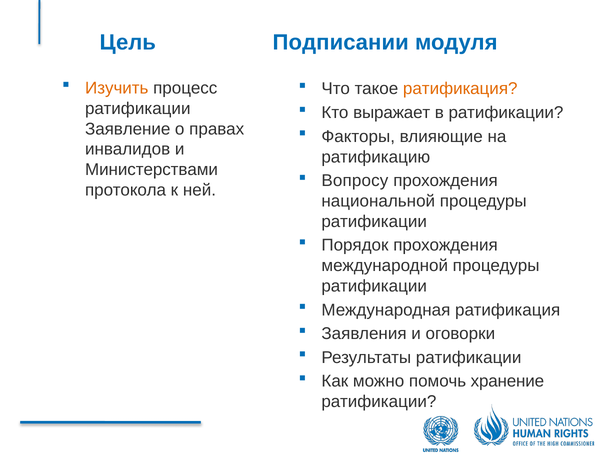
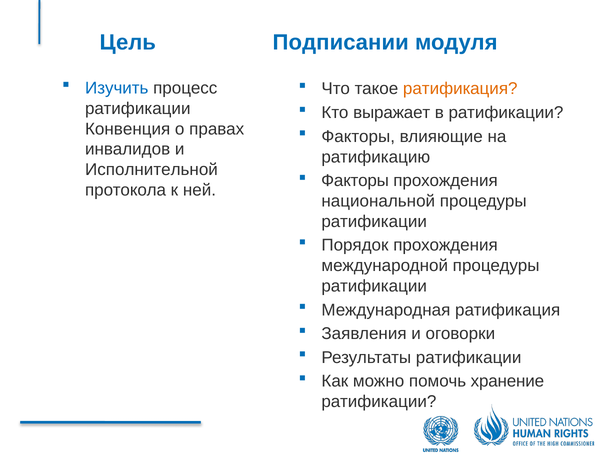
Изучить colour: orange -> blue
Заявление: Заявление -> Конвенция
Министерствами: Министерствами -> Исполнительной
Вопросу at (355, 181): Вопросу -> Факторы
